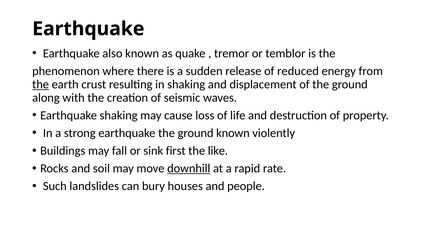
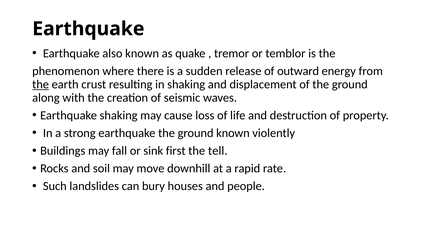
reduced: reduced -> outward
like: like -> tell
downhill underline: present -> none
